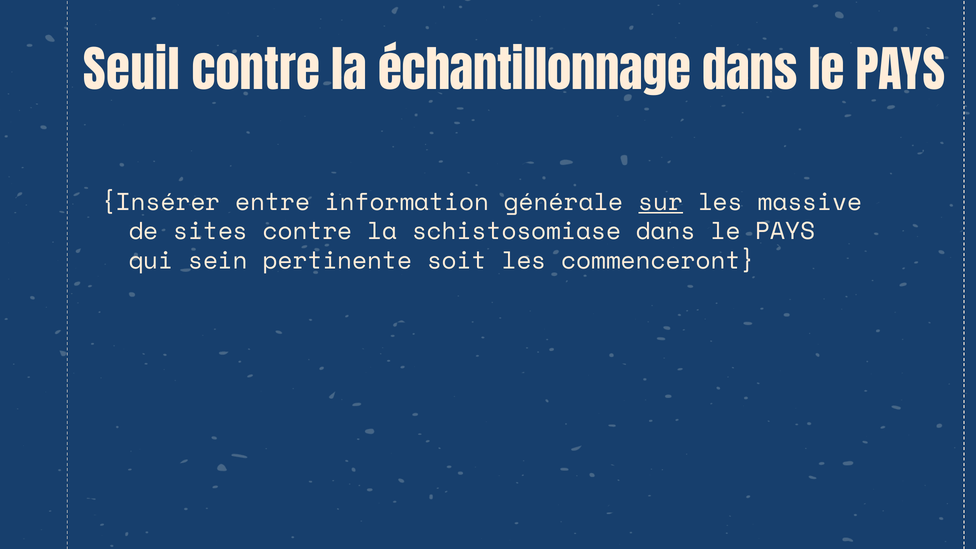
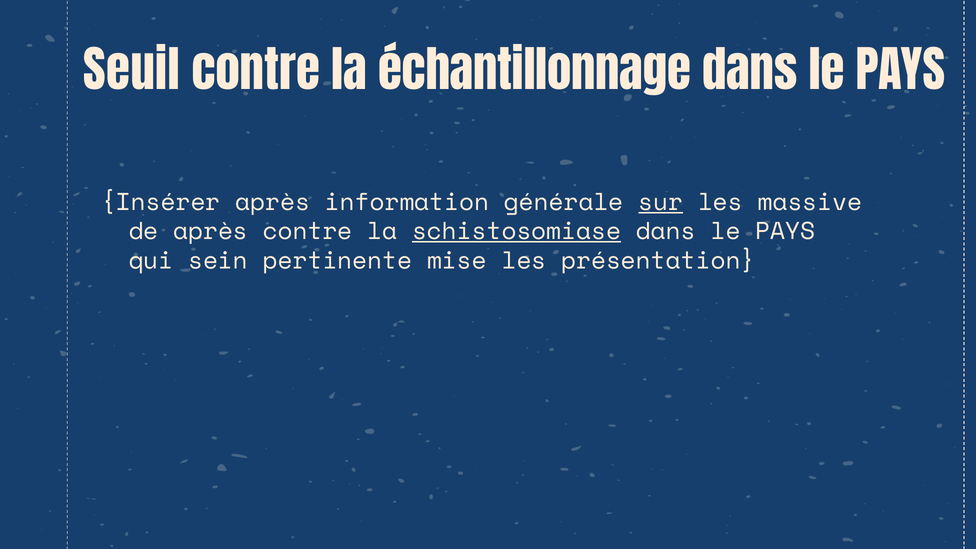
Insérer entre: entre -> après
de sites: sites -> après
schistosomiase underline: none -> present
soit: soit -> mise
commenceront: commenceront -> présentation
